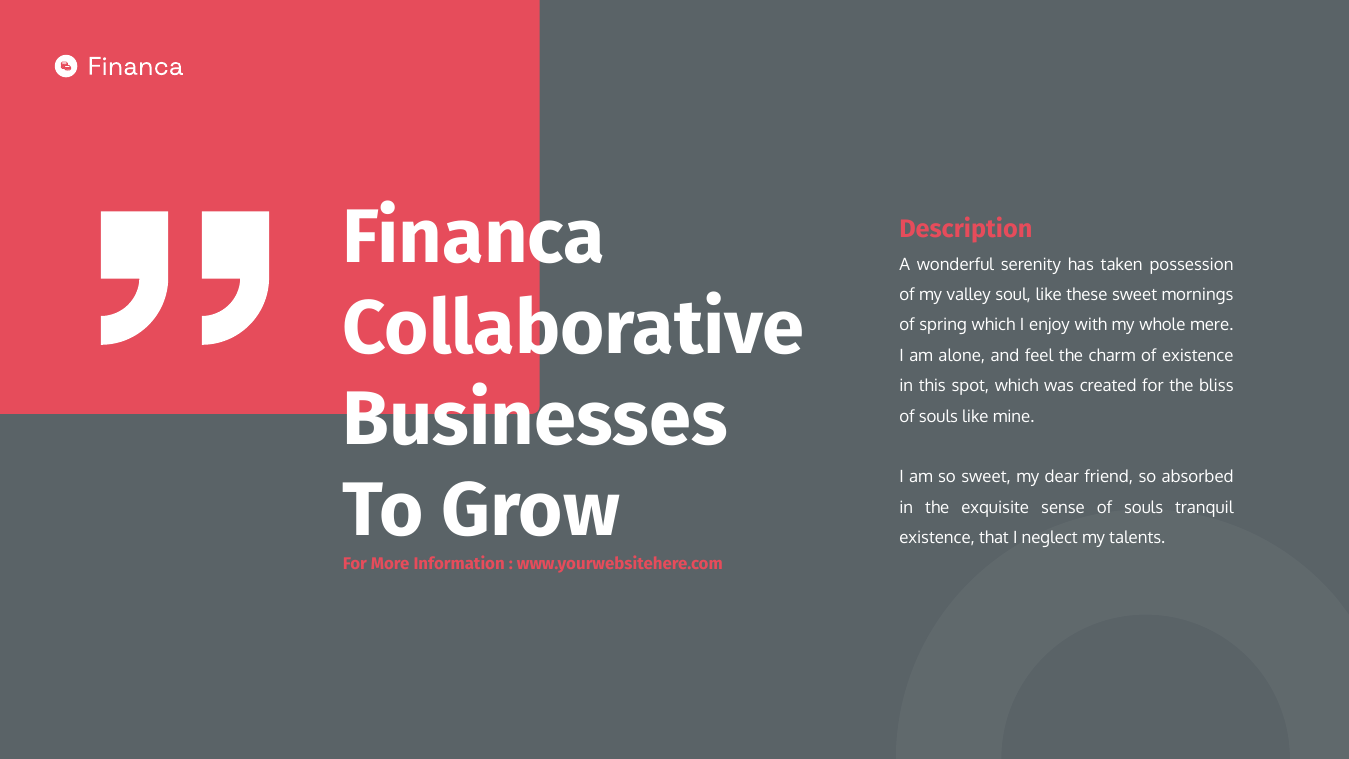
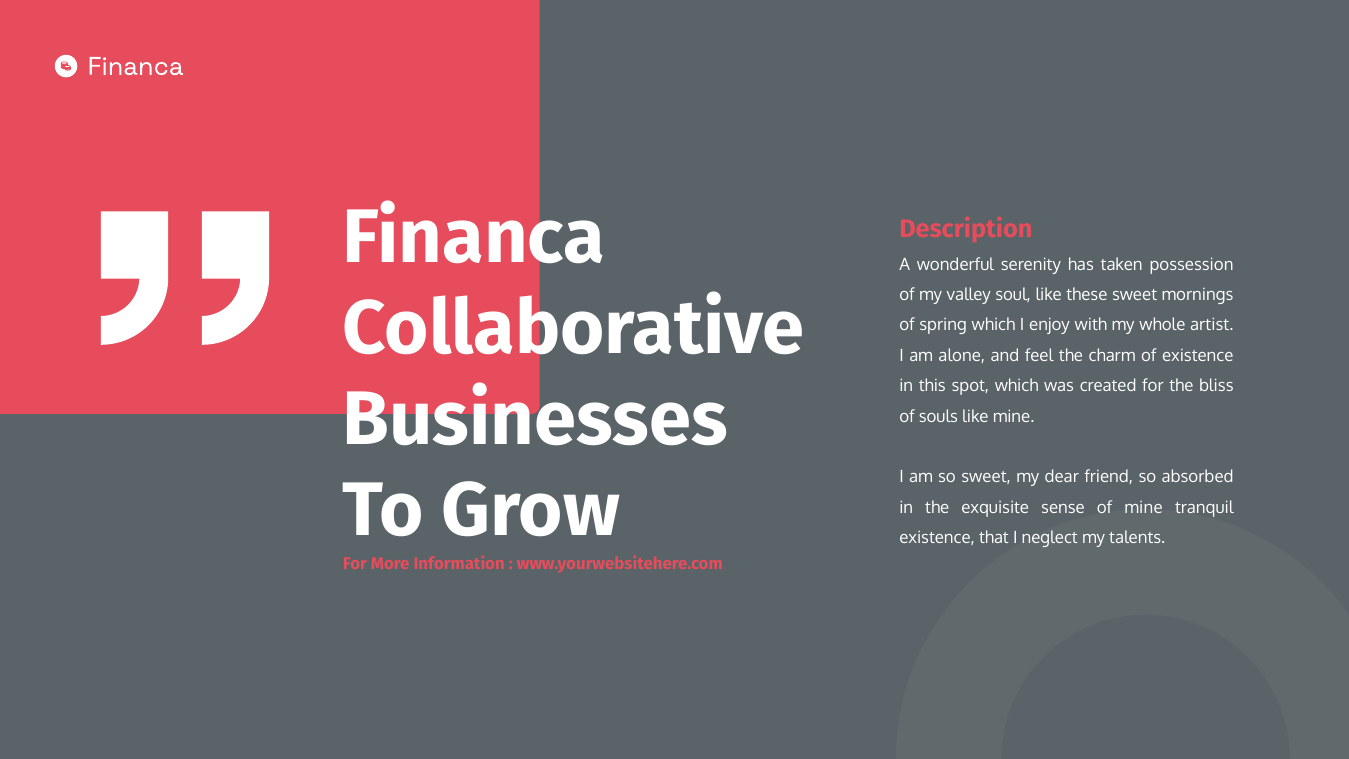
mere: mere -> artist
sense of souls: souls -> mine
